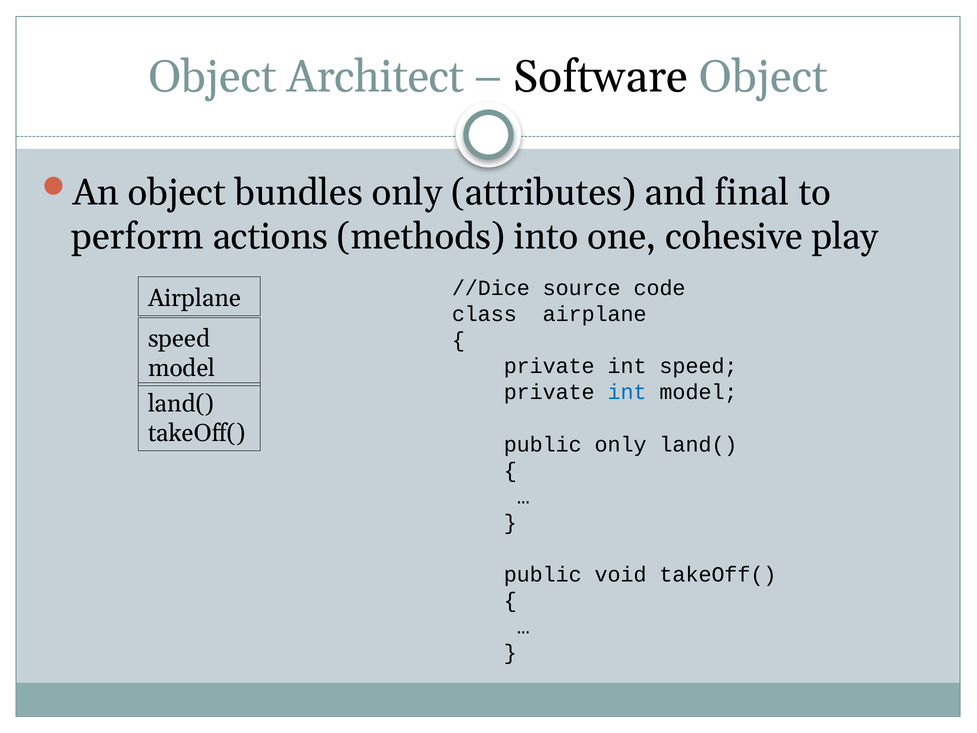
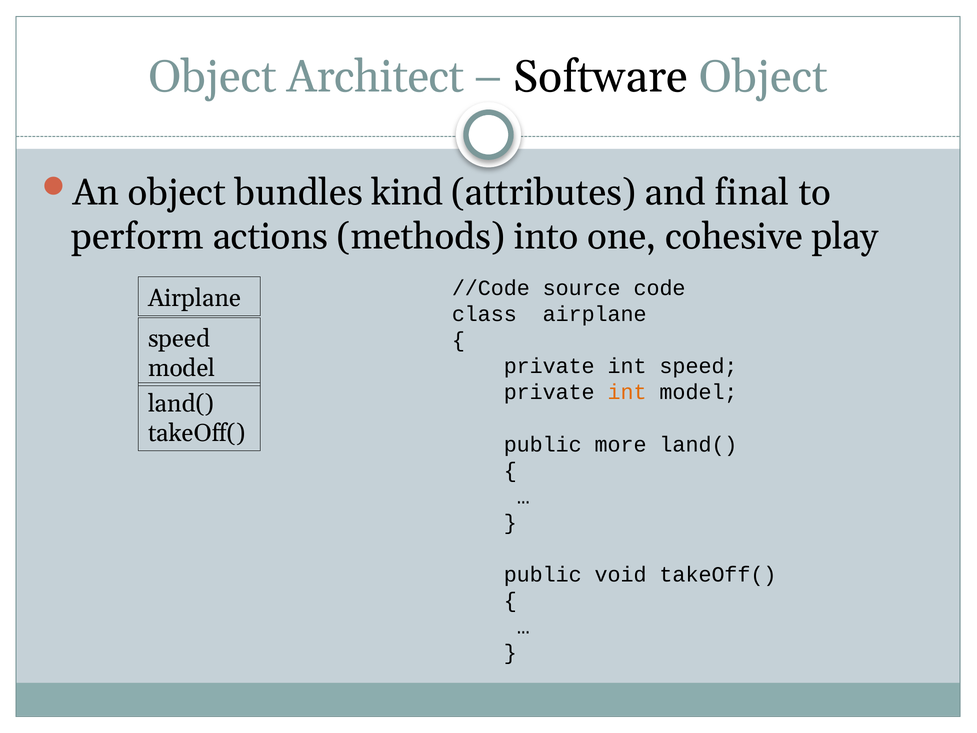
bundles only: only -> kind
//Dice: //Dice -> //Code
int at (627, 392) colour: blue -> orange
public only: only -> more
